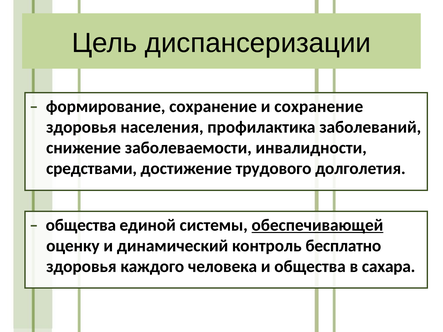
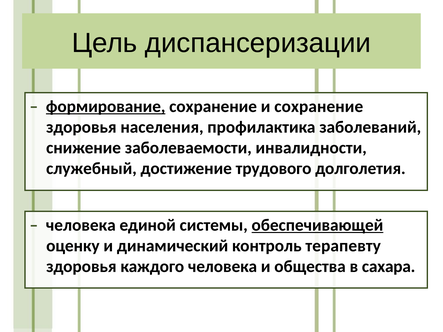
формирование underline: none -> present
средствами: средствами -> служебный
общества at (81, 225): общества -> человека
бесплатно: бесплатно -> терапевту
